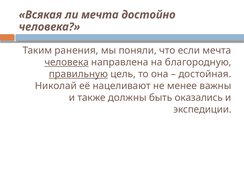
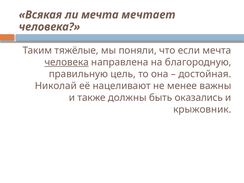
достойно: достойно -> мечтает
ранения: ранения -> тяжёлые
правильную underline: present -> none
экспедиции: экспедиции -> крыжовник
